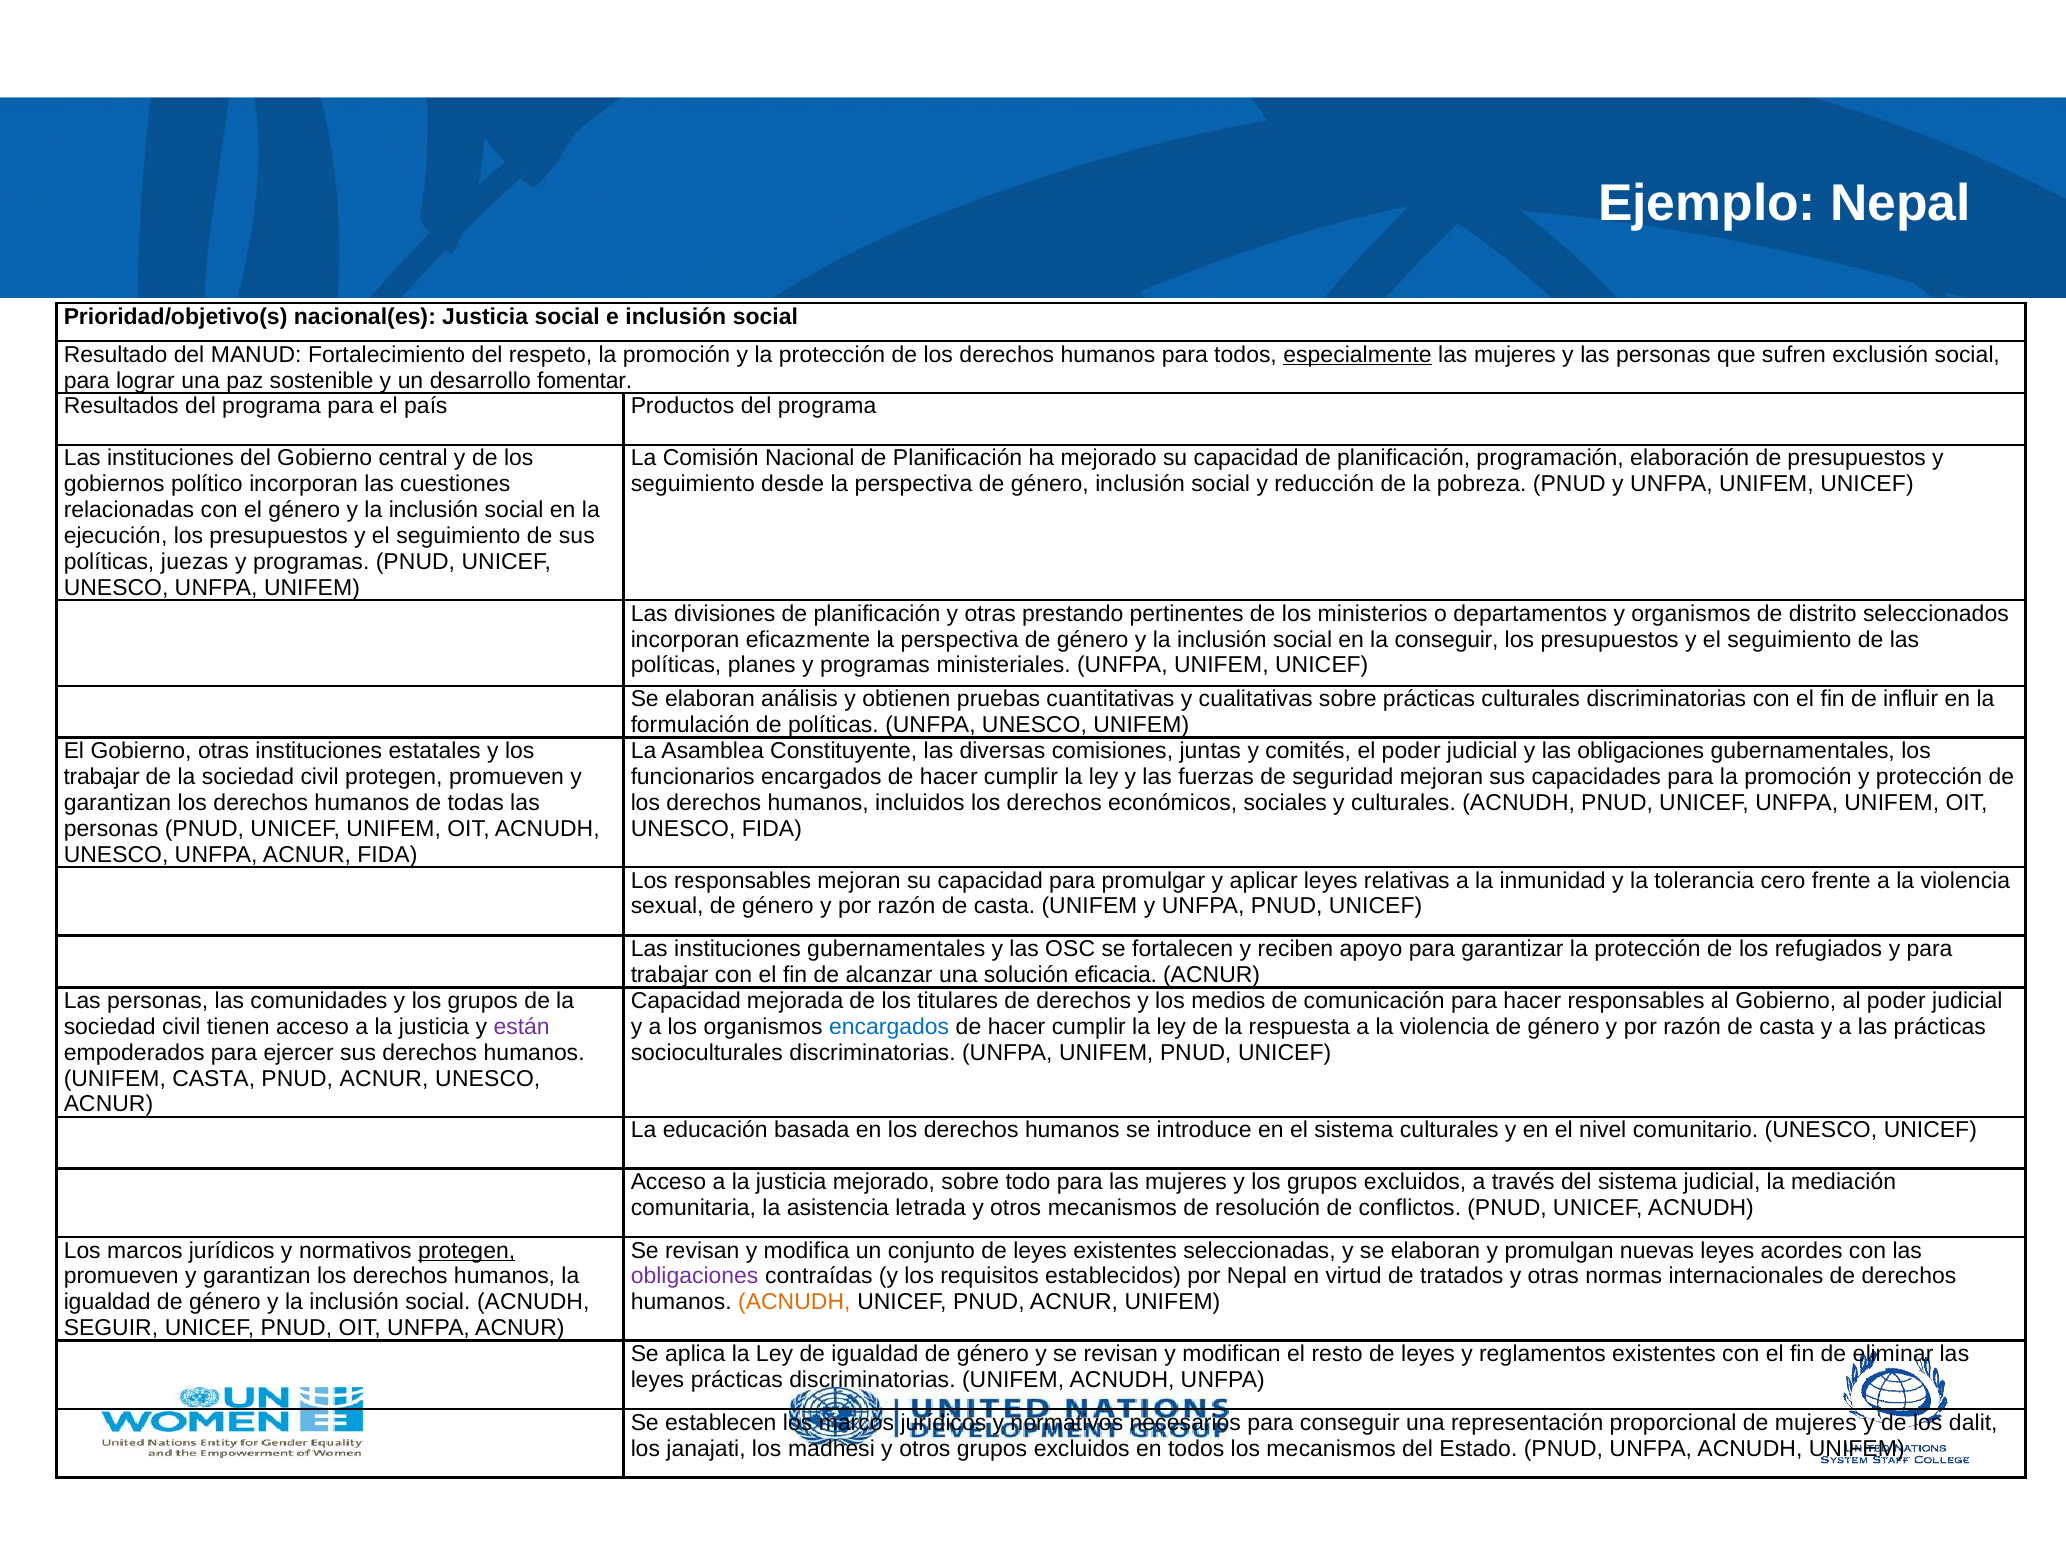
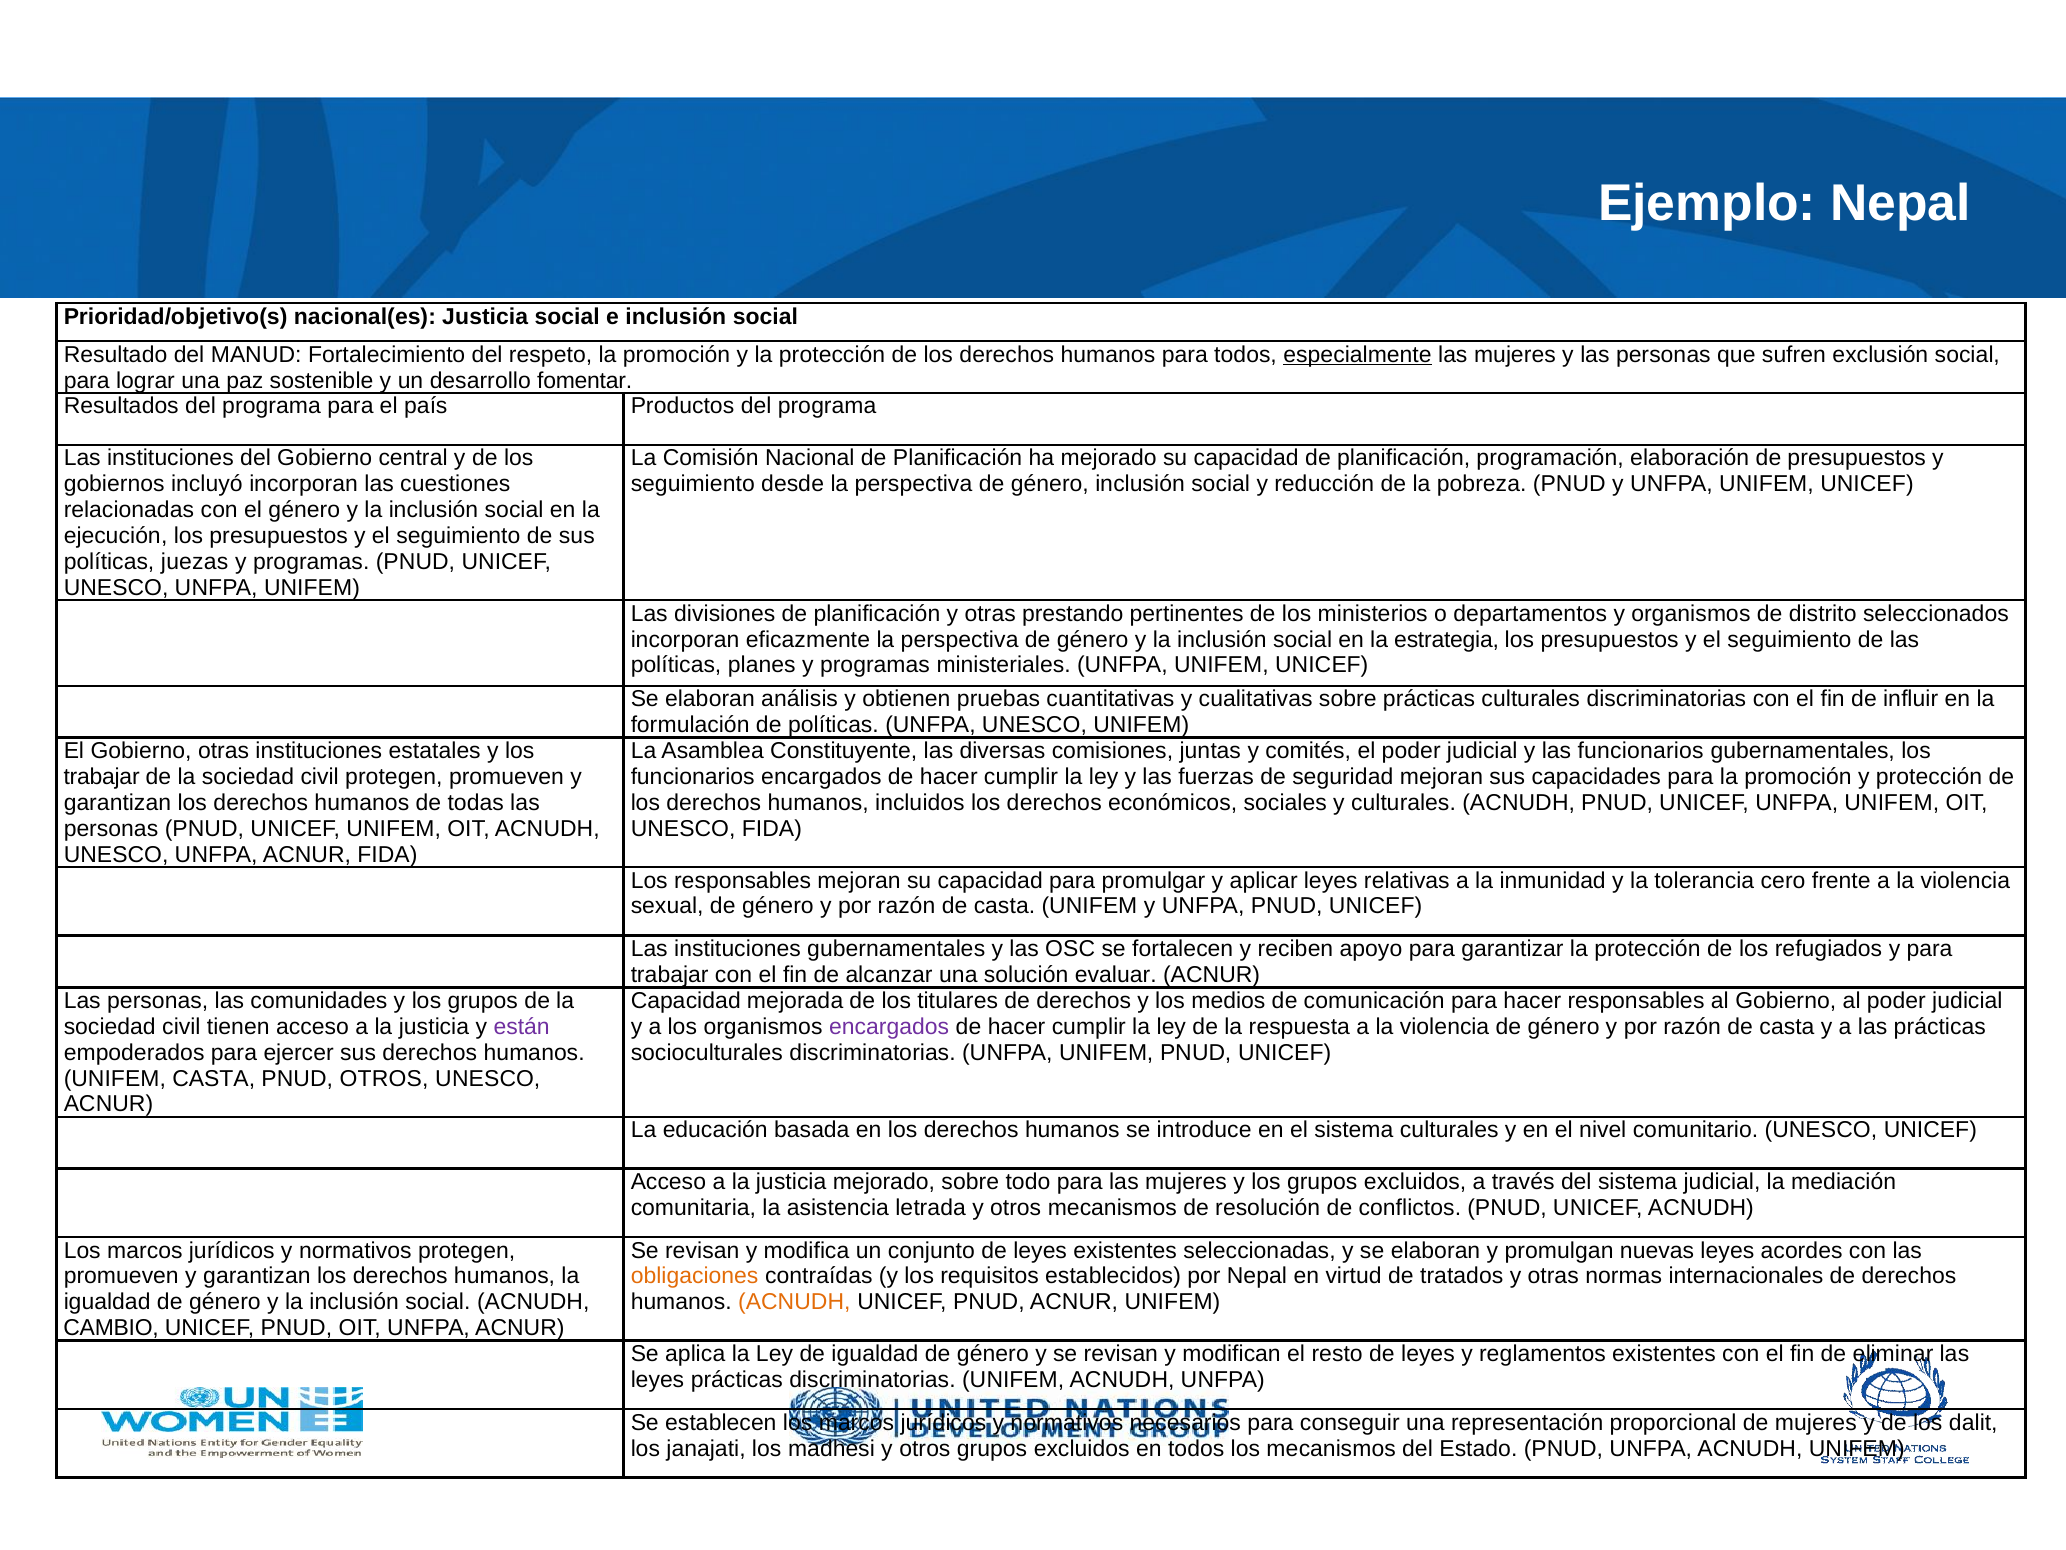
político: político -> incluyó
la conseguir: conseguir -> estrategia
y las obligaciones: obligaciones -> funcionarios
eficacia: eficacia -> evaluar
encargados at (889, 1026) colour: blue -> purple
ACNUR at (384, 1078): ACNUR -> OTROS
protegen at (467, 1250) underline: present -> none
obligaciones at (695, 1276) colour: purple -> orange
SEGUIR: SEGUIR -> CAMBIO
